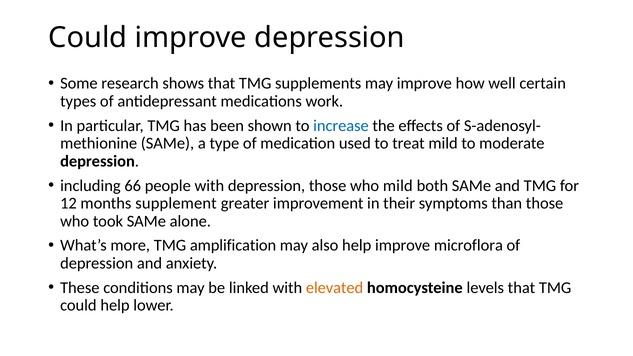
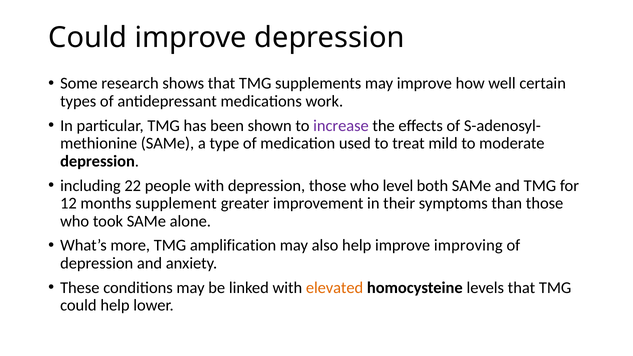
increase colour: blue -> purple
66: 66 -> 22
who mild: mild -> level
microflora: microflora -> improving
